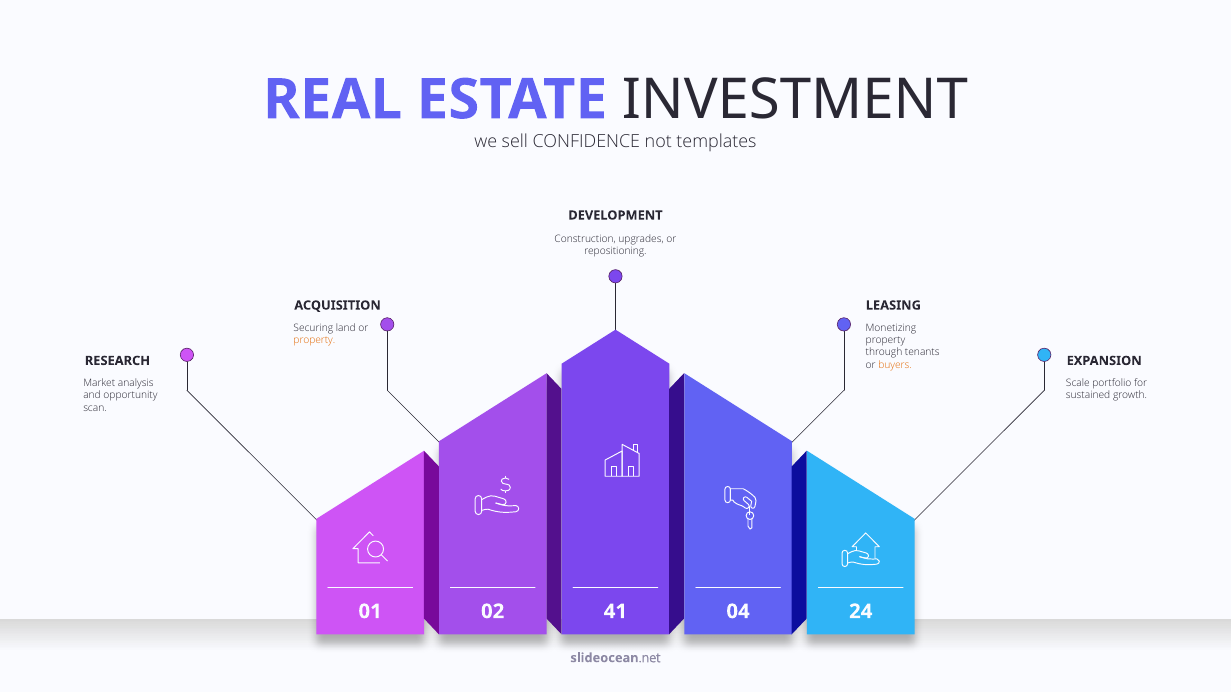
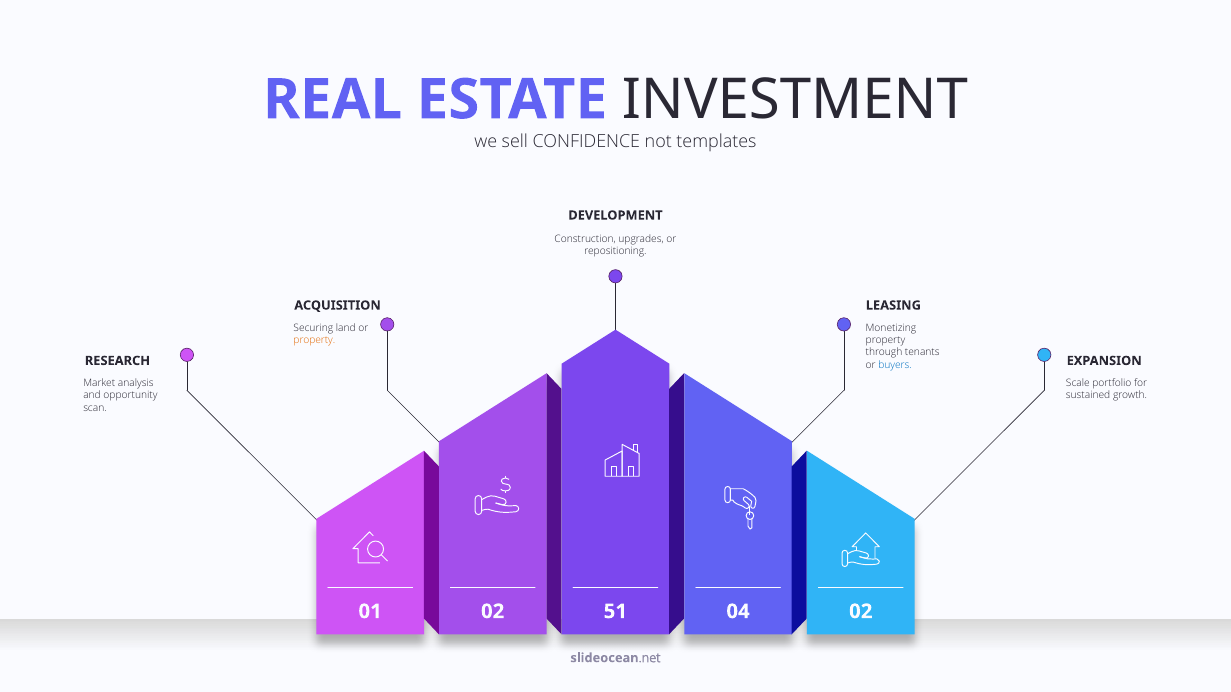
buyers colour: orange -> blue
41: 41 -> 51
04 24: 24 -> 02
